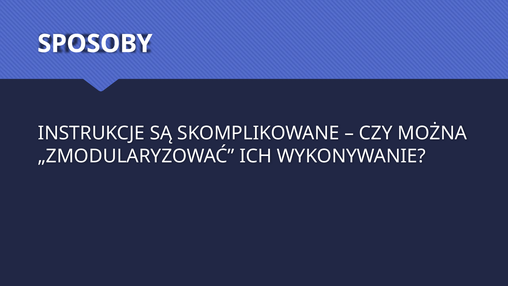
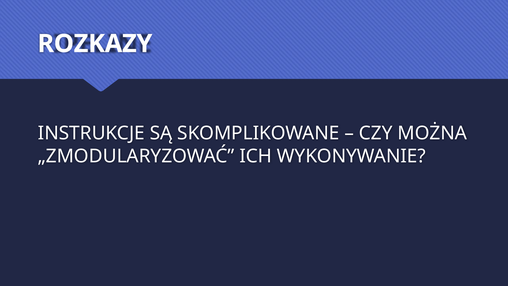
SPOSOBY: SPOSOBY -> ROZKAZY
